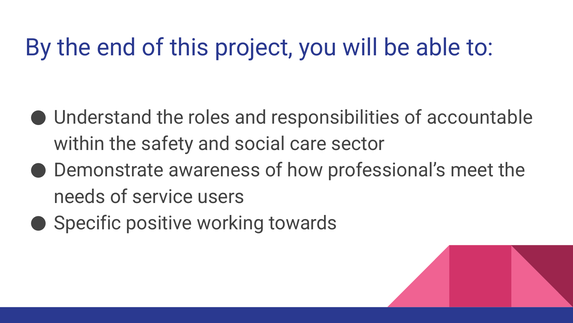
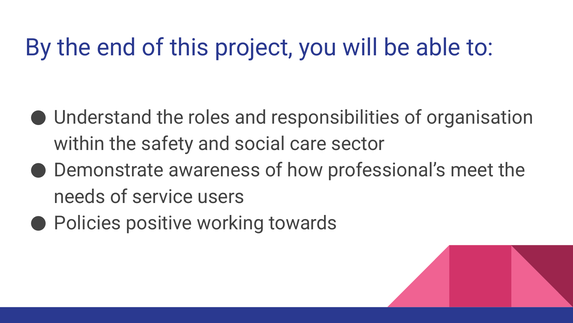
accountable: accountable -> organisation
Specific: Specific -> Policies
